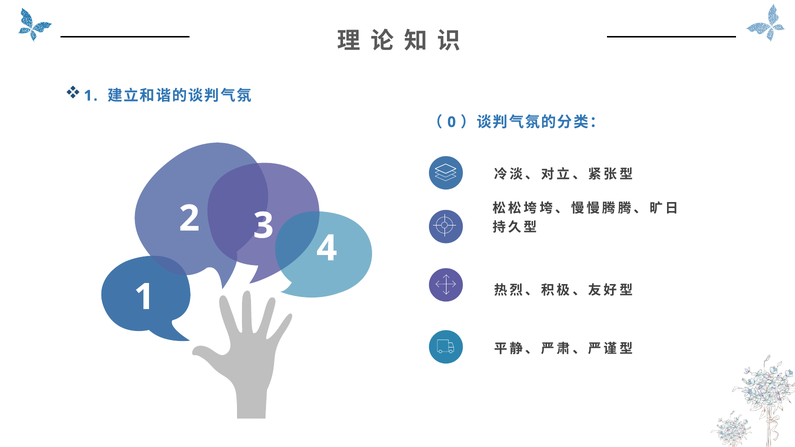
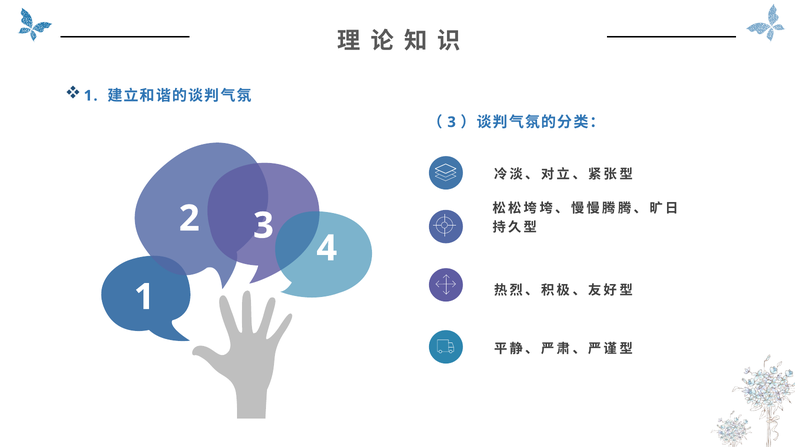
0 at (452, 122): 0 -> 3
